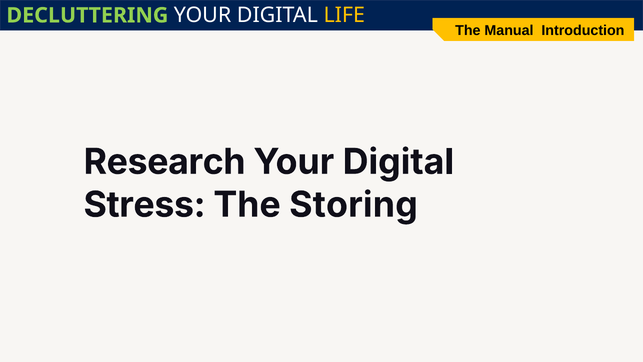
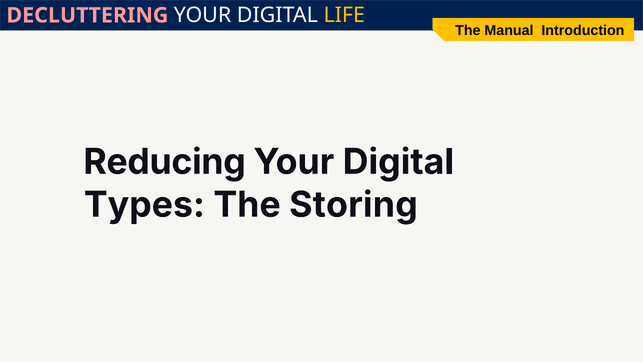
DECLUTTERING colour: light green -> pink
Research: Research -> Reducing
Stress: Stress -> Types
